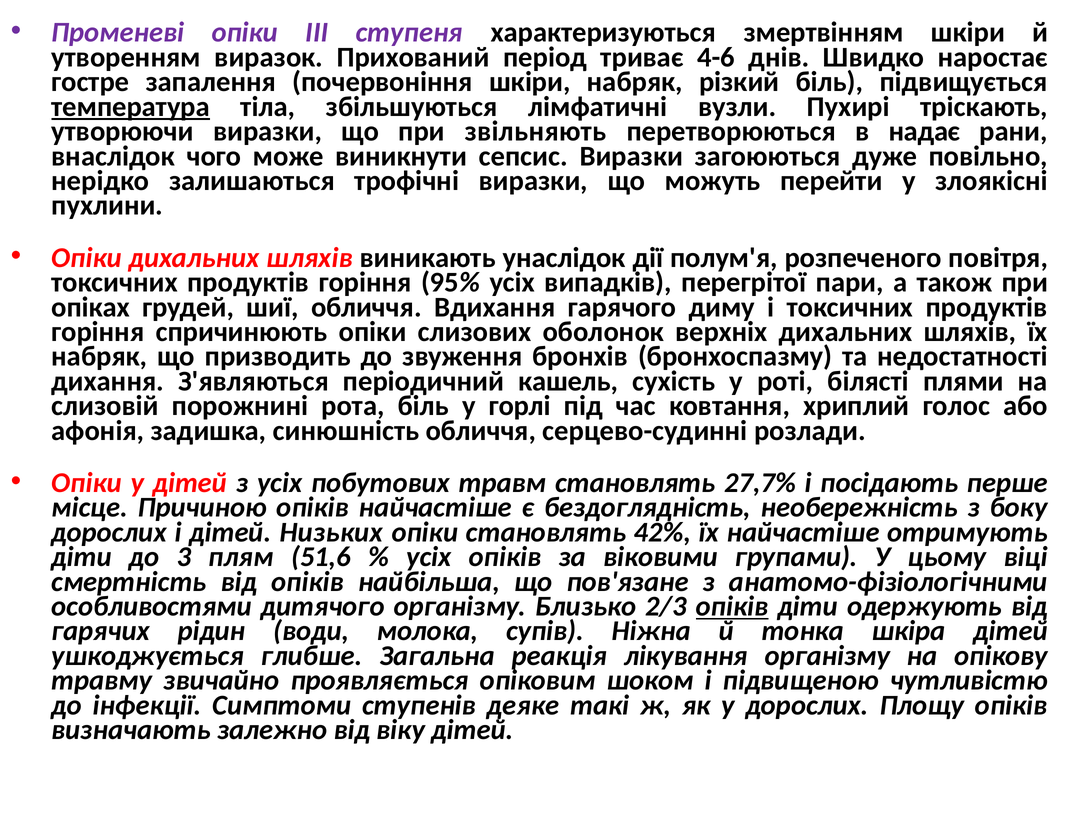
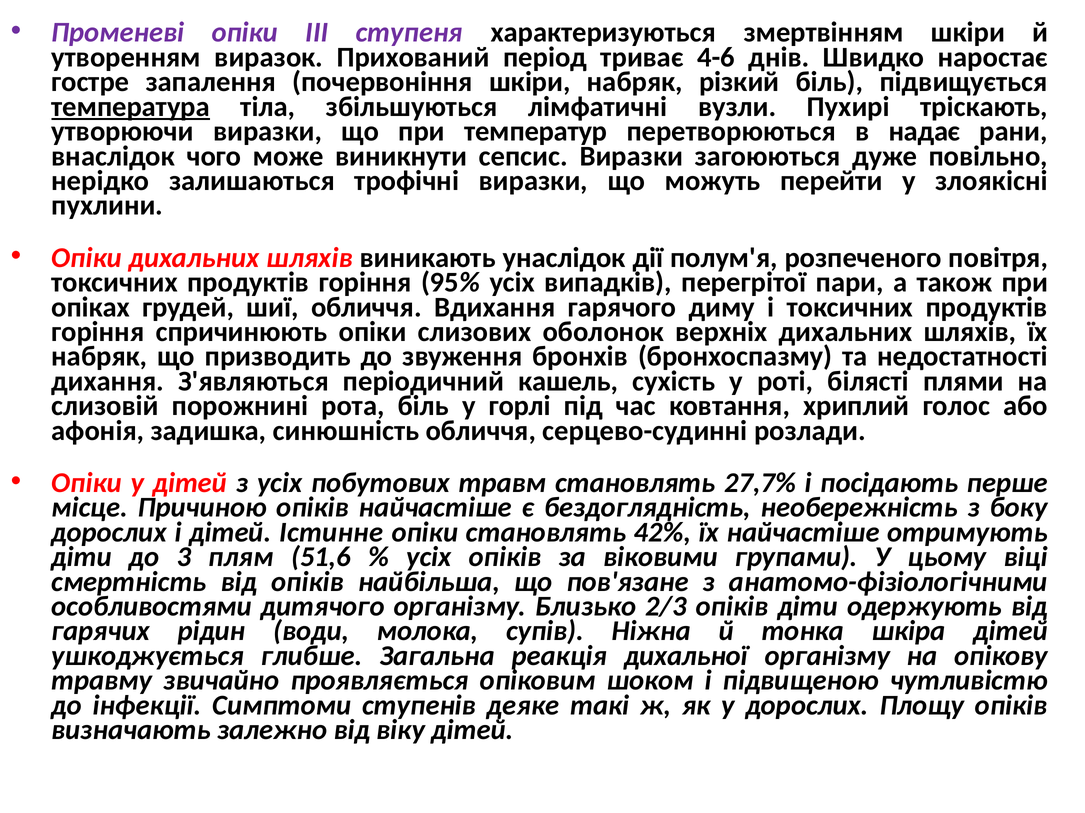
звільняють: звільняють -> температур
Низьких: Низьких -> Істинне
опіків at (732, 607) underline: present -> none
лікування: лікування -> дихальної
